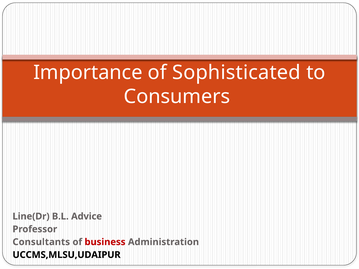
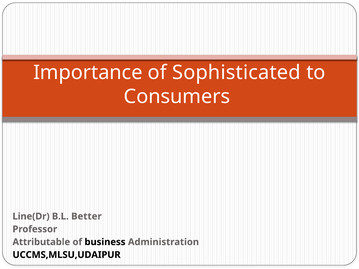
Advice: Advice -> Better
Consultants: Consultants -> Attributable
business colour: red -> black
